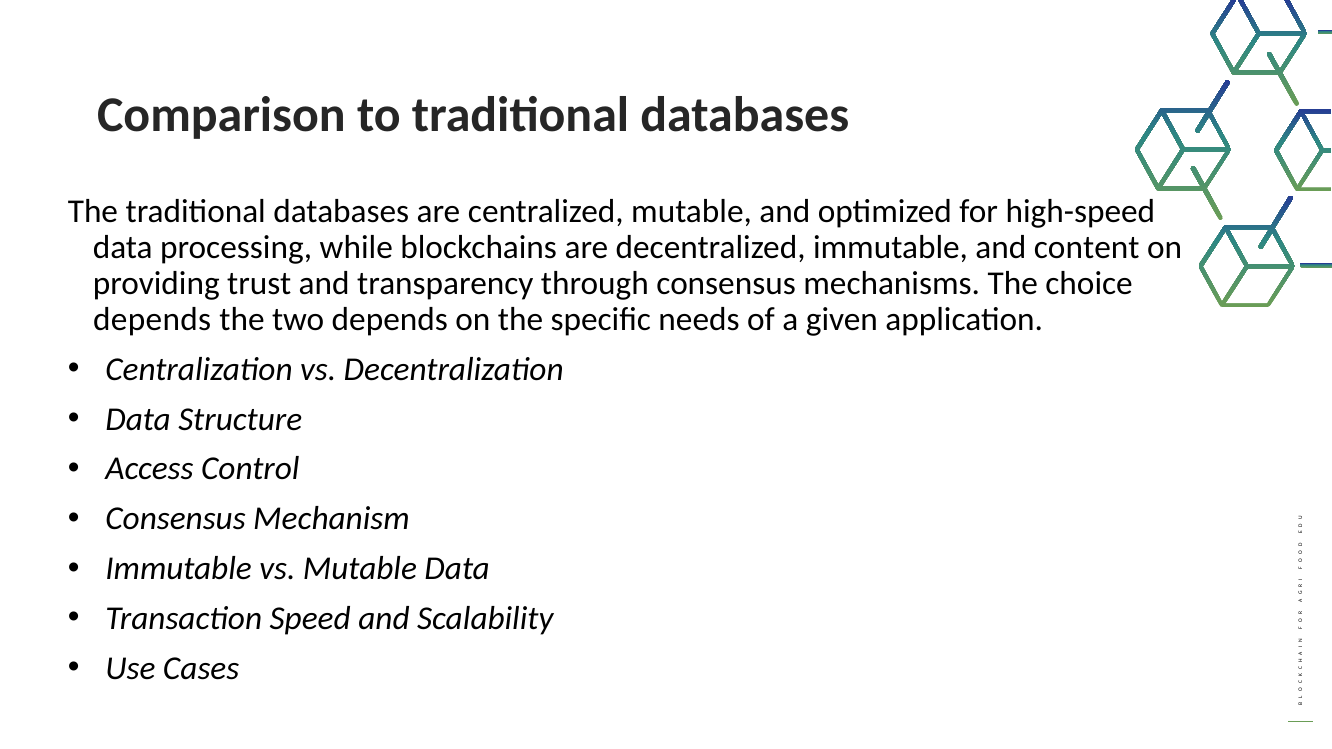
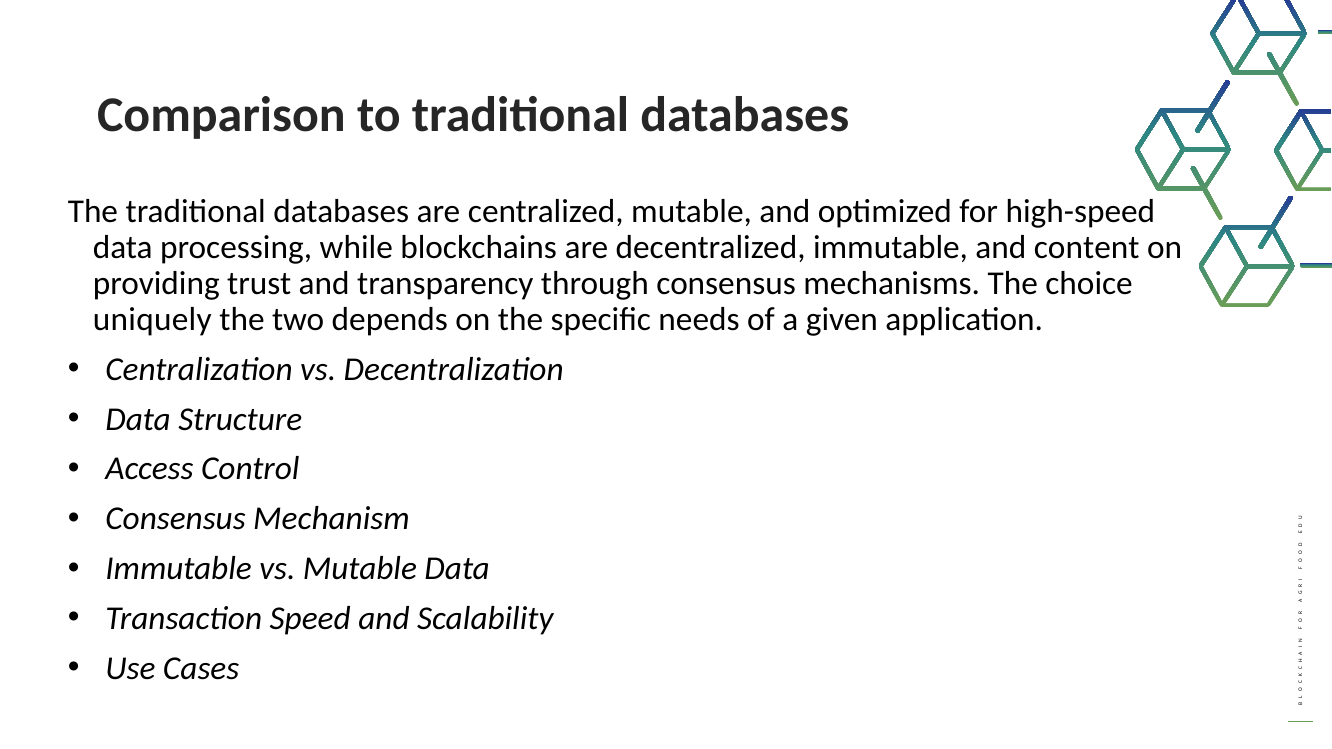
depends at (152, 320): depends -> uniquely
